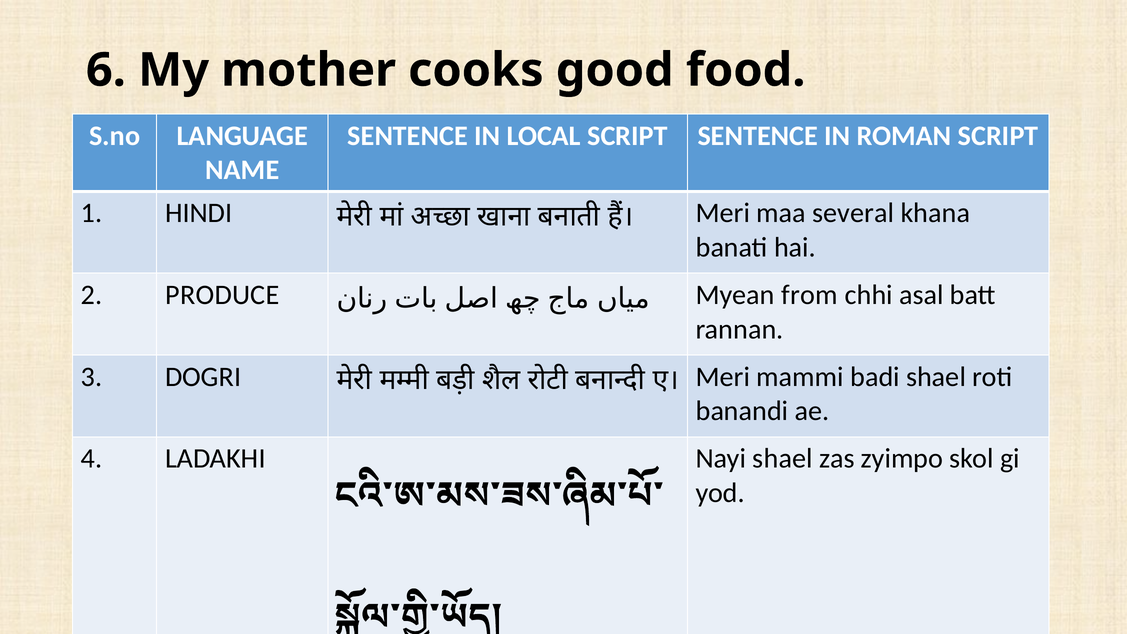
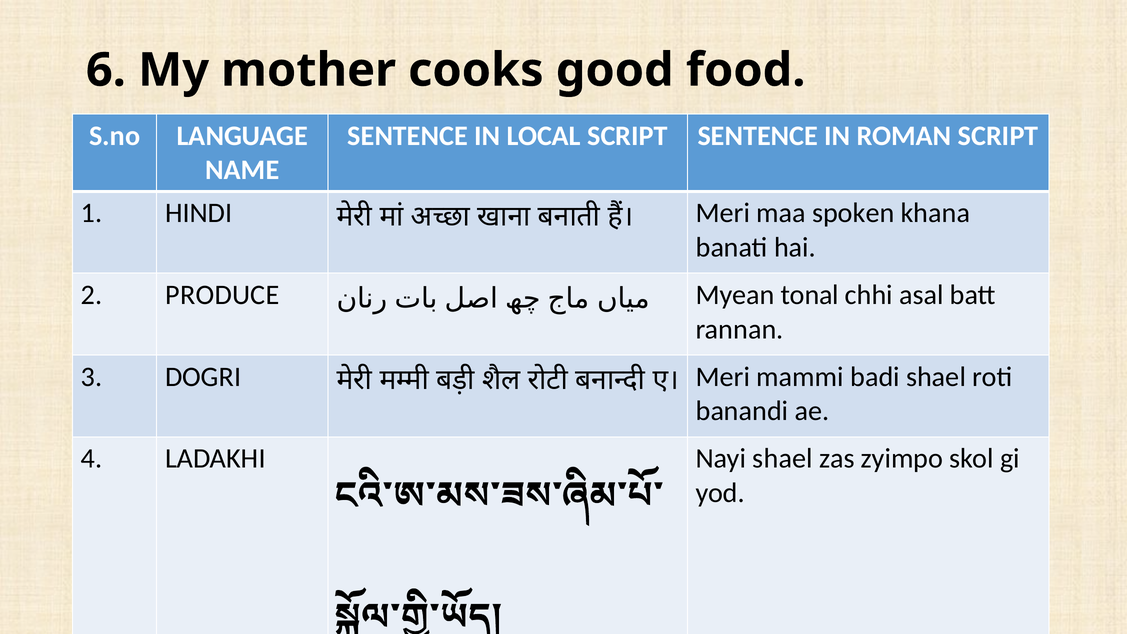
several: several -> spoken
from: from -> tonal
